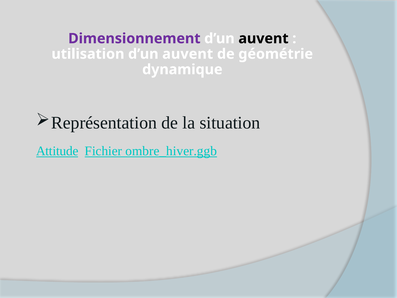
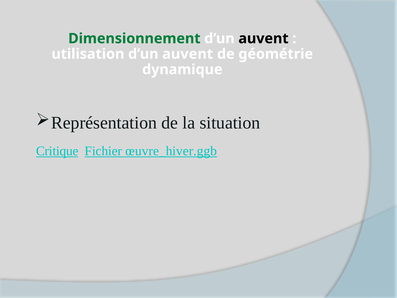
Dimensionnement colour: purple -> green
Attitude: Attitude -> Critique
ombre_hiver.ggb: ombre_hiver.ggb -> œuvre_hiver.ggb
